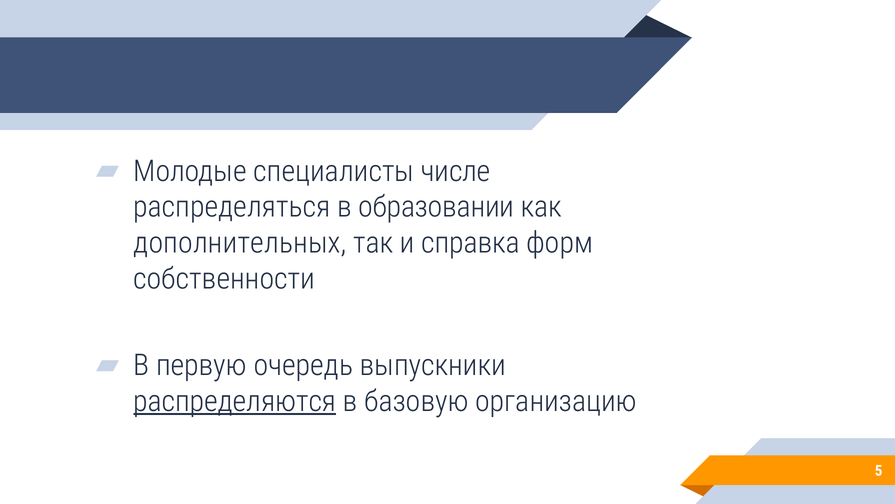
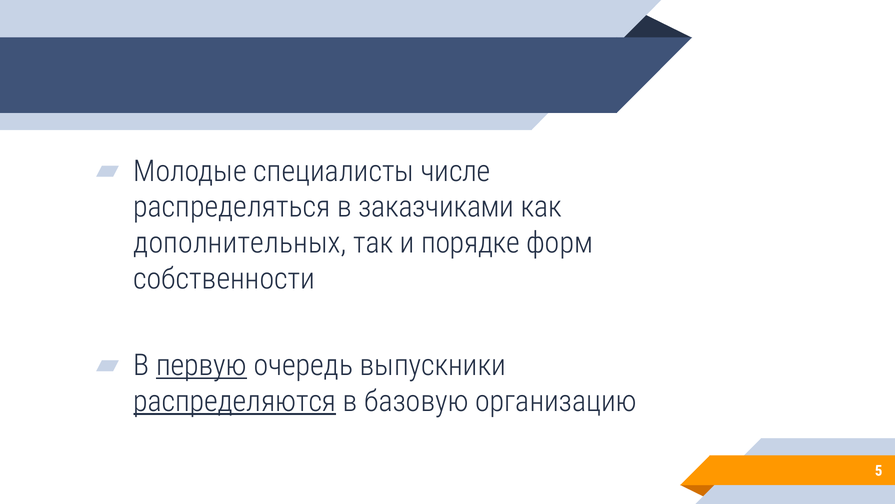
образовании: образовании -> заказчиками
справка: справка -> порядке
первую underline: none -> present
